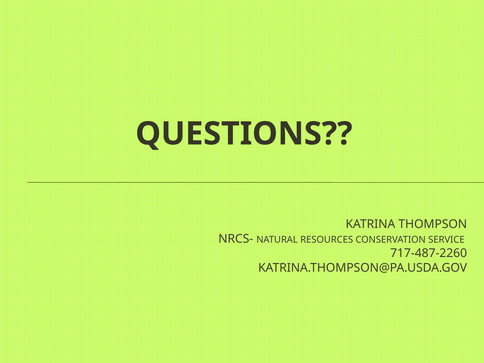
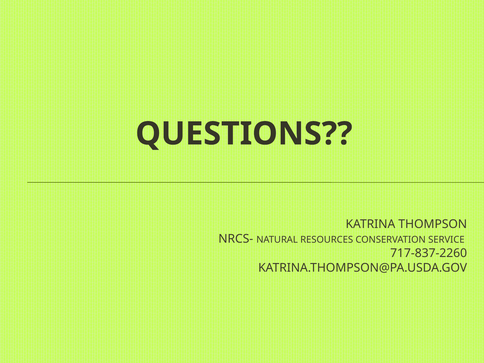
717-487-2260: 717-487-2260 -> 717-837-2260
